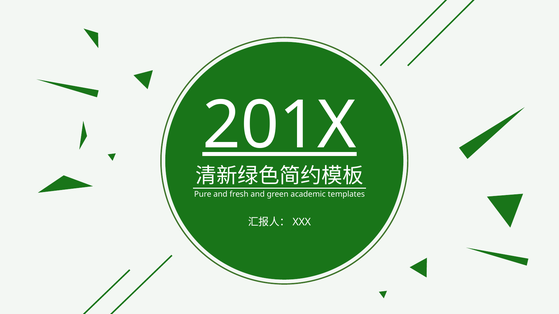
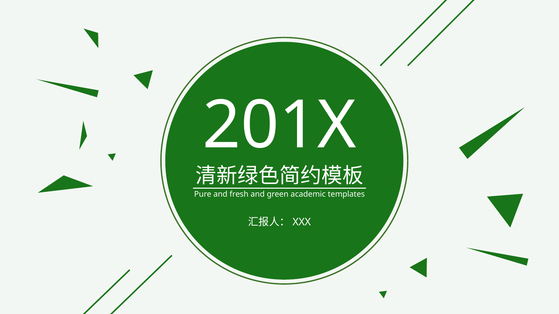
201X underline: present -> none
